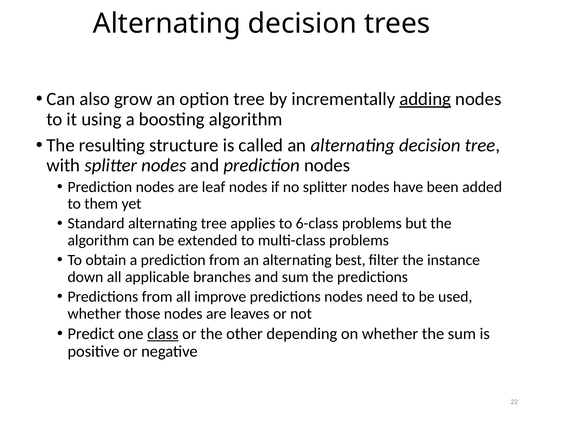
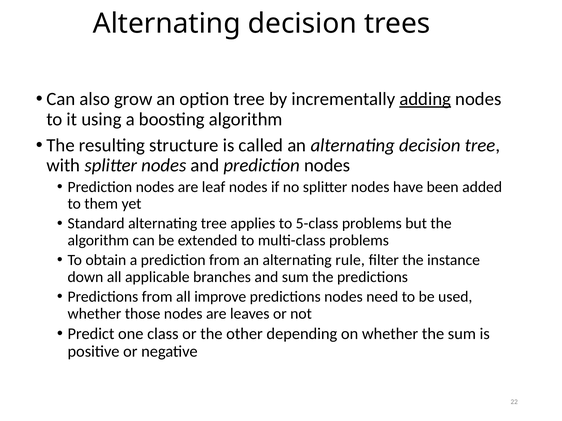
6-class: 6-class -> 5-class
best: best -> rule
class underline: present -> none
